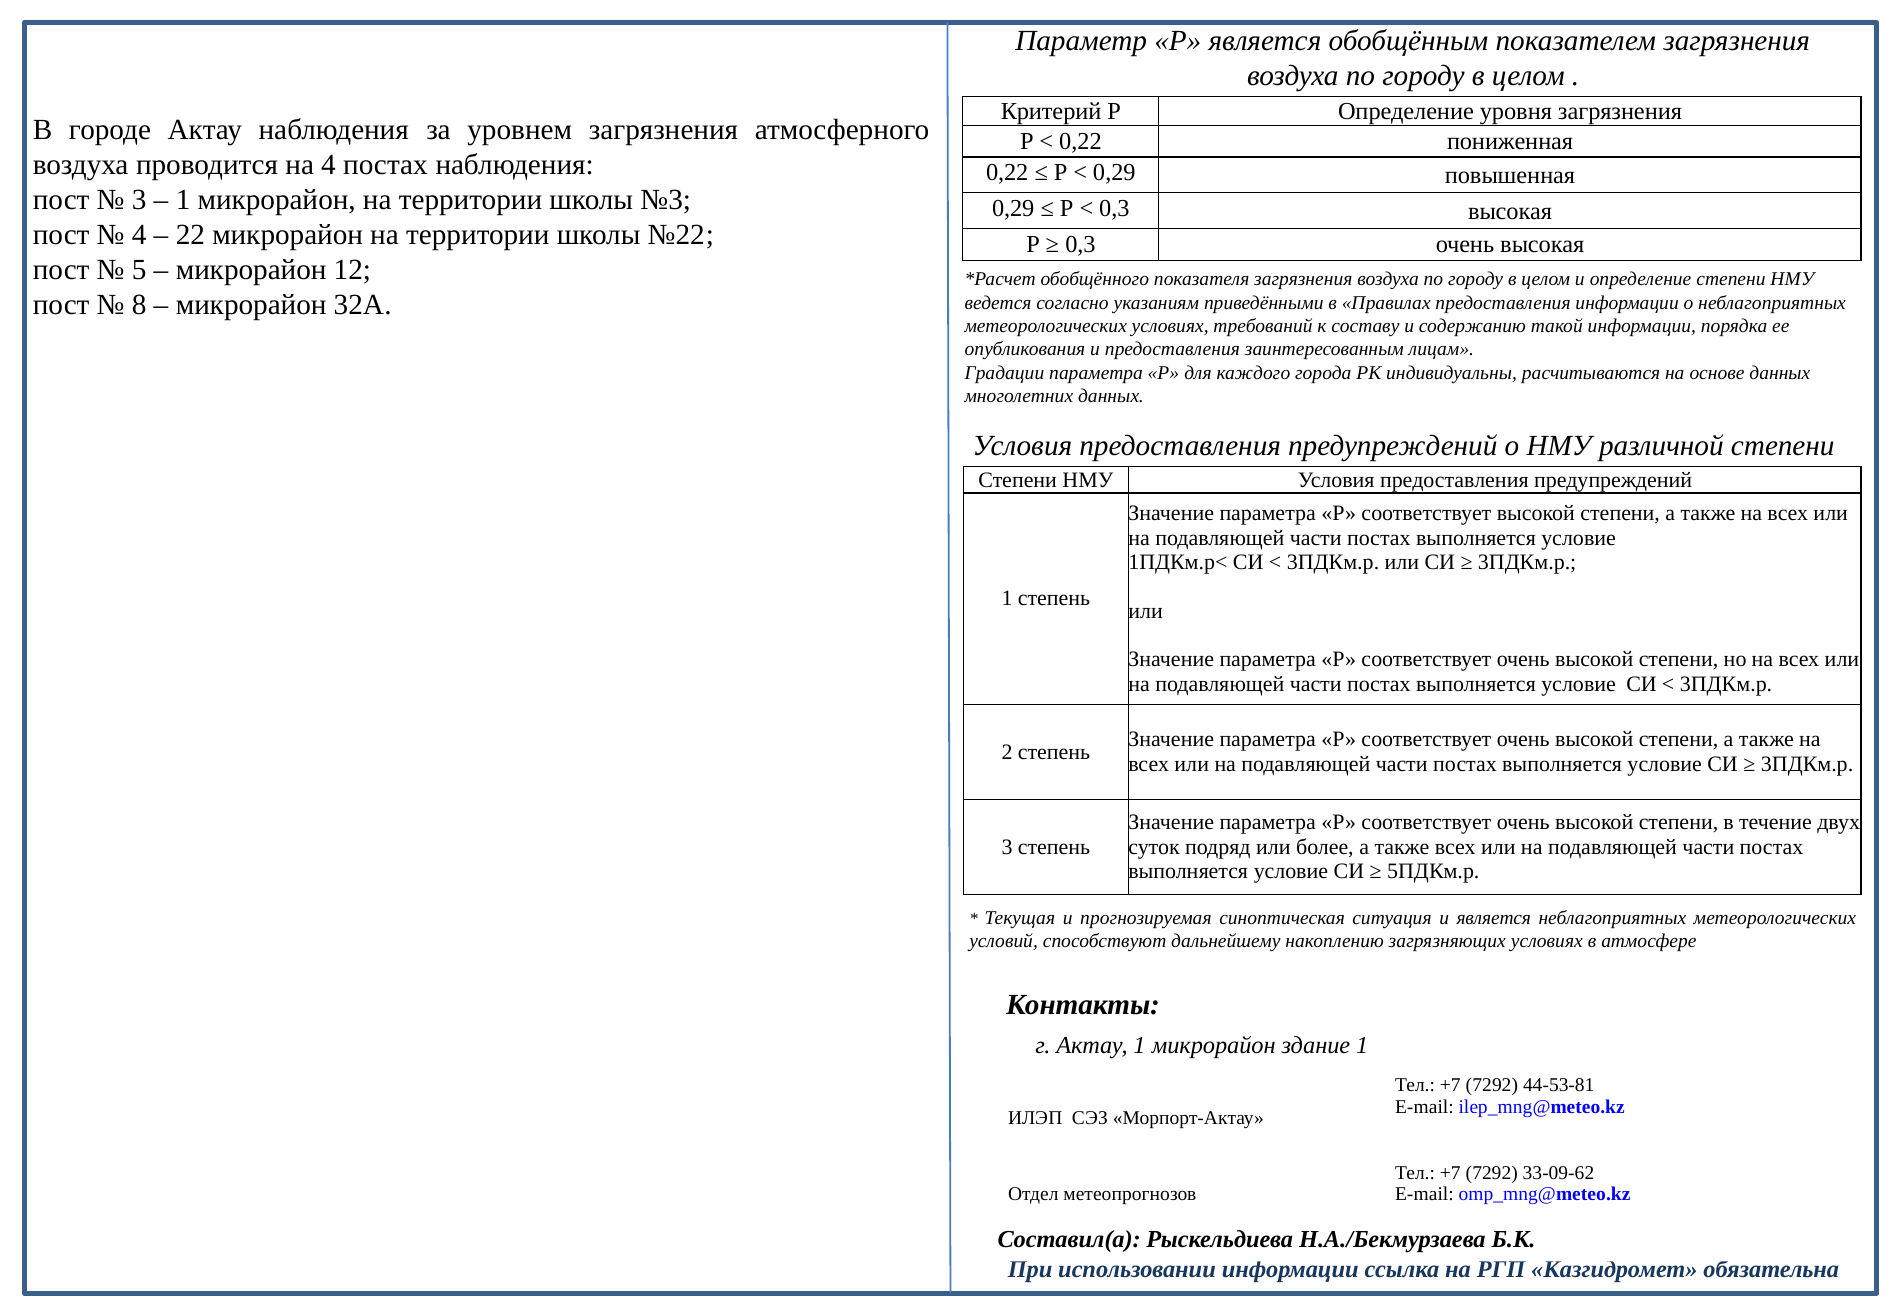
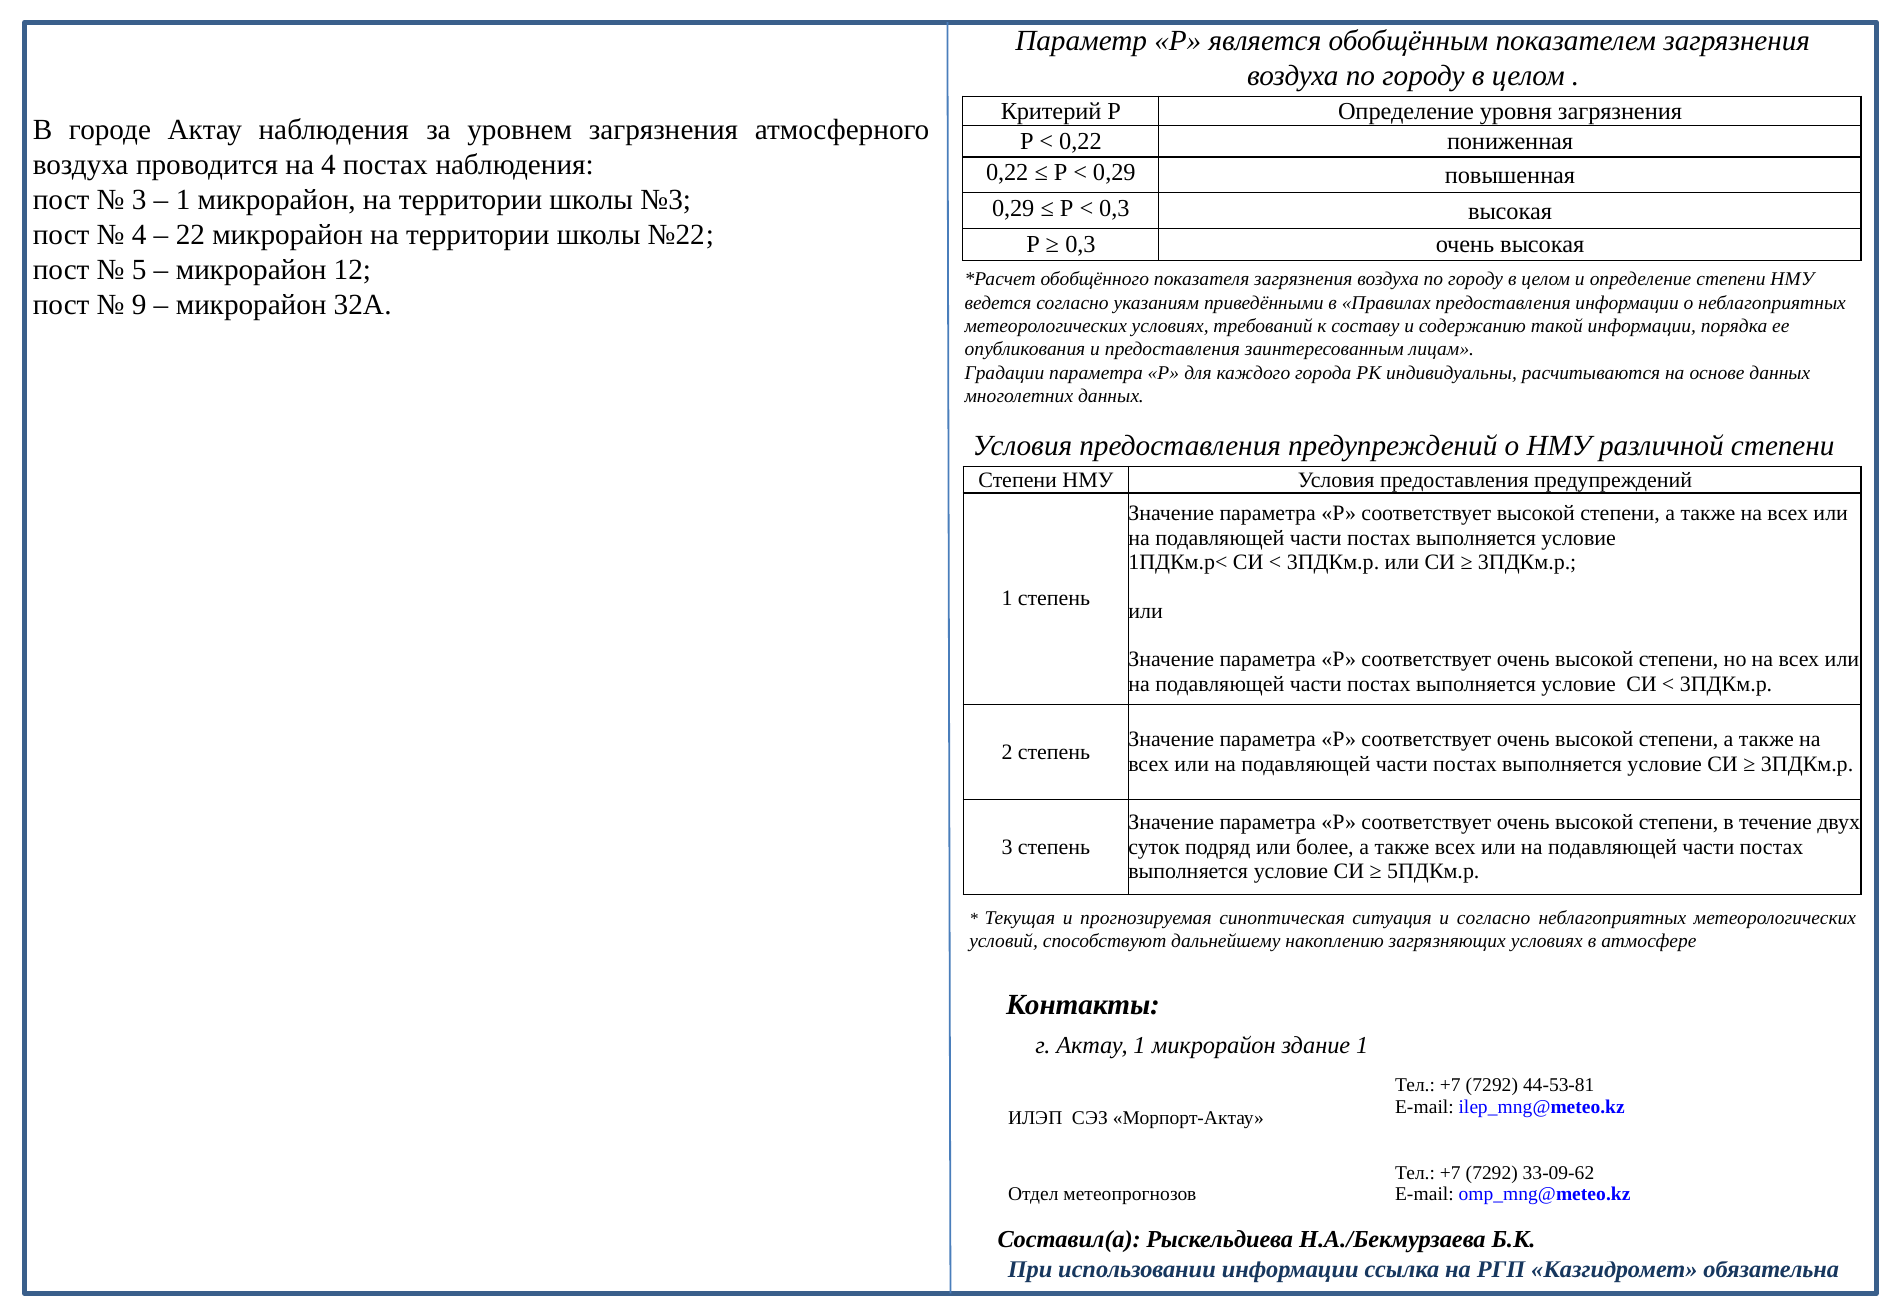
8: 8 -> 9
и является: является -> согласно
